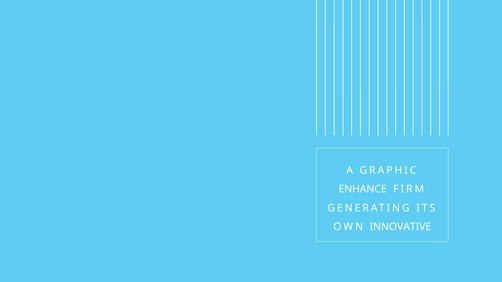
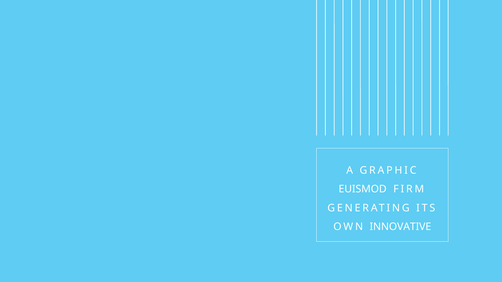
ENHANCE: ENHANCE -> EUISMOD
